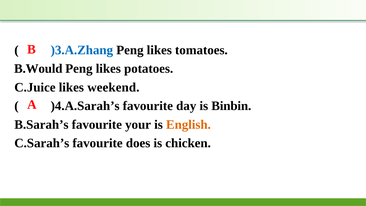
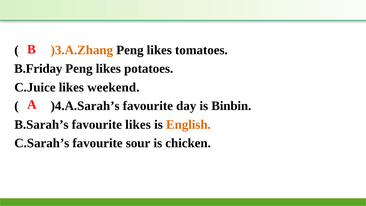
)3.A.Zhang colour: blue -> orange
B.Would: B.Would -> B.Friday
favourite your: your -> likes
does: does -> sour
